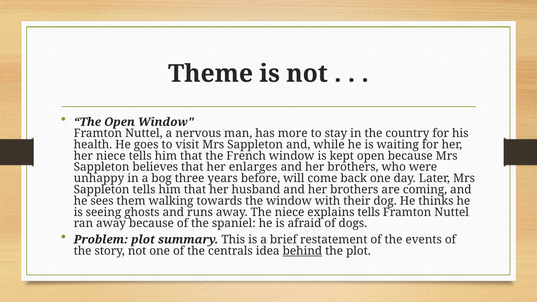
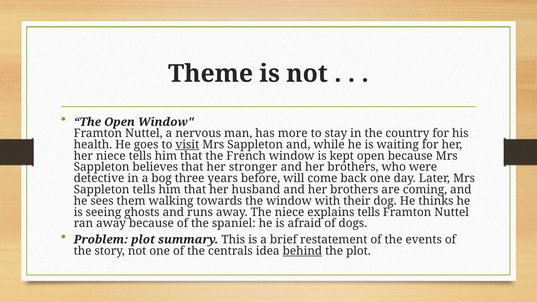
visit underline: none -> present
enlarges: enlarges -> stronger
unhappy: unhappy -> detective
